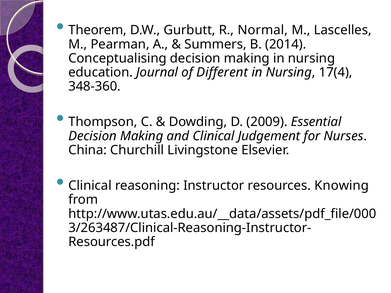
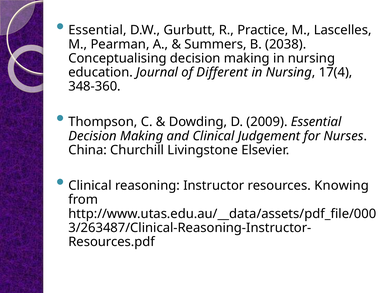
Theorem at (98, 30): Theorem -> Essential
Normal: Normal -> Practice
2014: 2014 -> 2038
